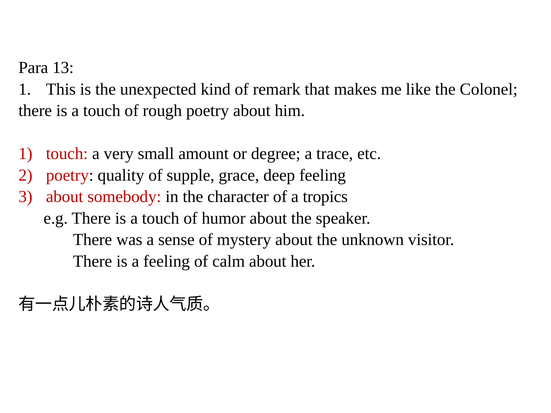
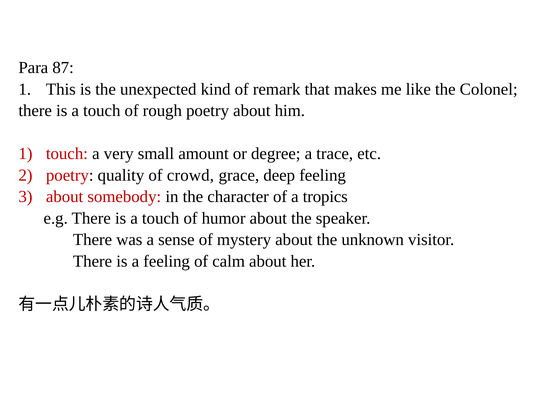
13: 13 -> 87
supple: supple -> crowd
